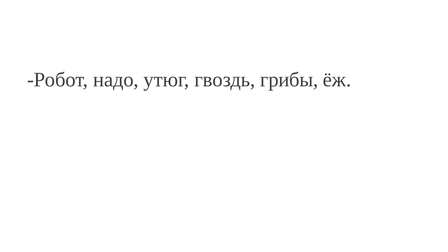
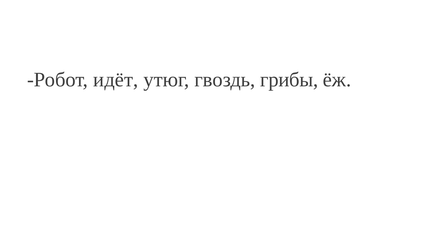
надо: надо -> идёт
